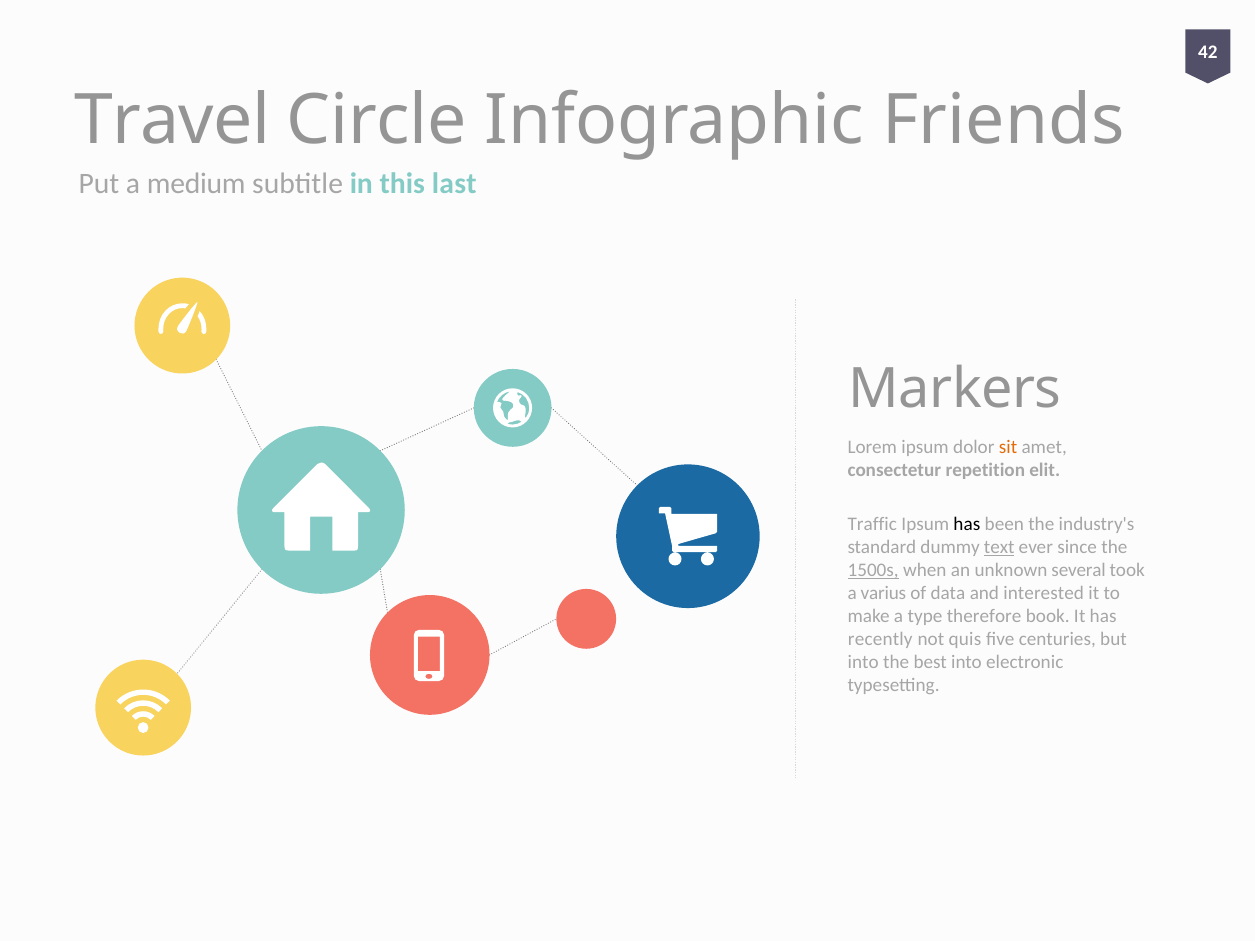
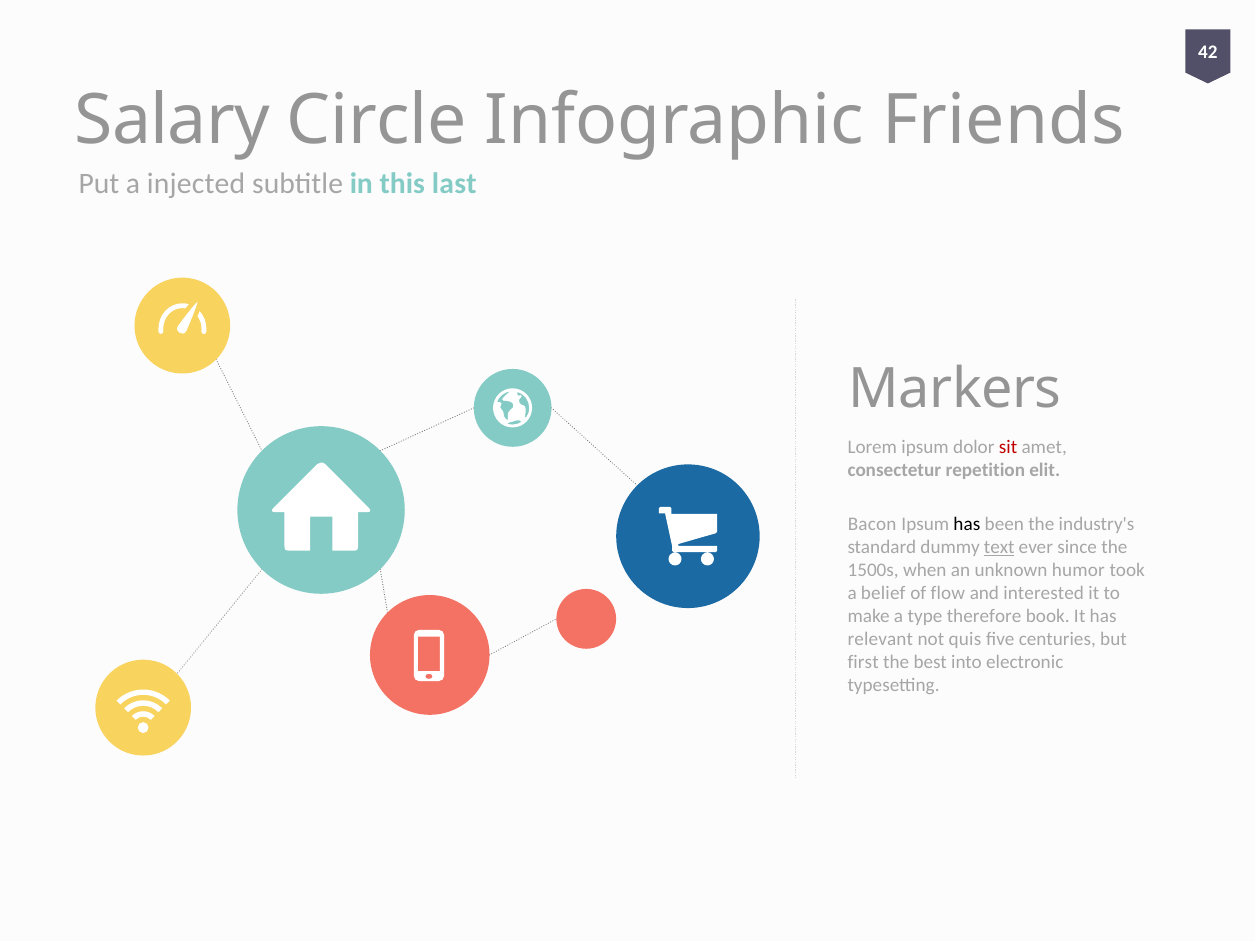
Travel: Travel -> Salary
medium: medium -> injected
sit colour: orange -> red
Traffic: Traffic -> Bacon
1500s underline: present -> none
several: several -> humor
varius: varius -> belief
data: data -> flow
recently: recently -> relevant
into at (863, 663): into -> first
